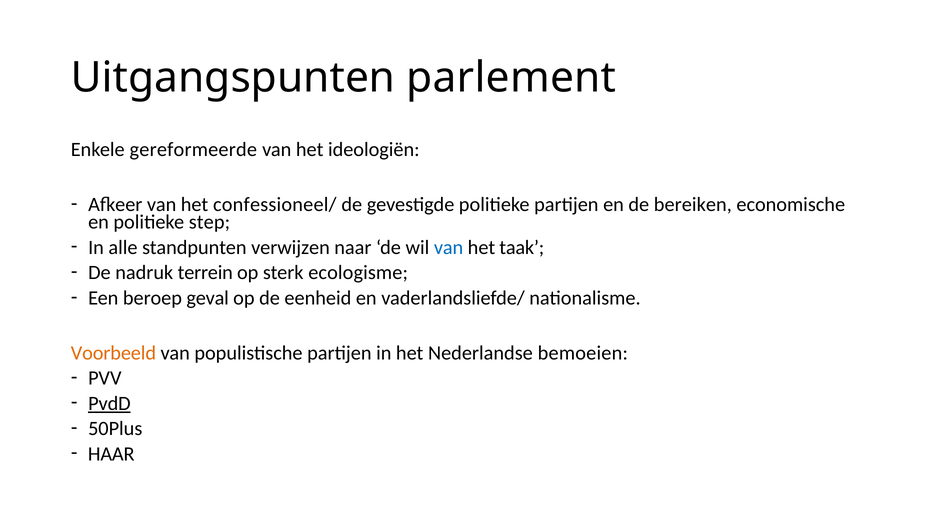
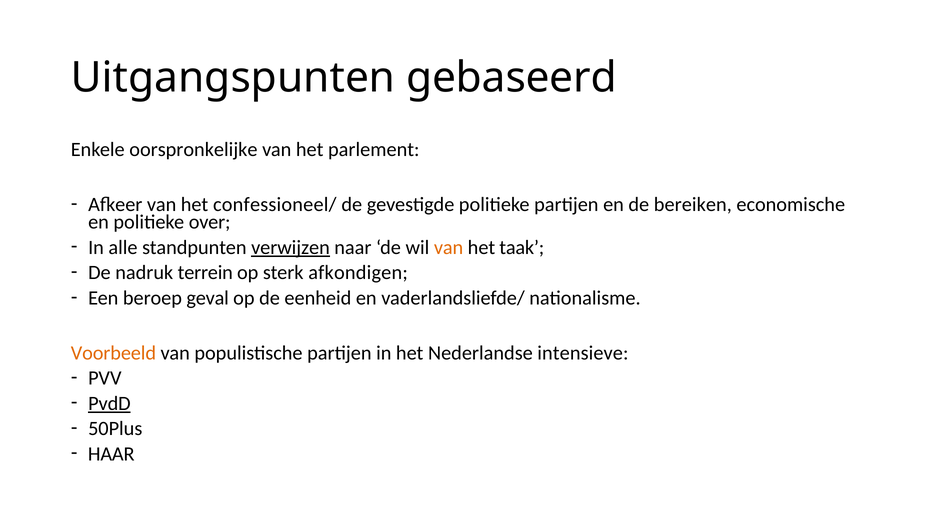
parlement: parlement -> gebaseerd
gereformeerde: gereformeerde -> oorspronkelijke
ideologiën: ideologiën -> parlement
step: step -> over
verwijzen underline: none -> present
van at (449, 247) colour: blue -> orange
ecologisme: ecologisme -> afkondigen
bemoeien: bemoeien -> intensieve
